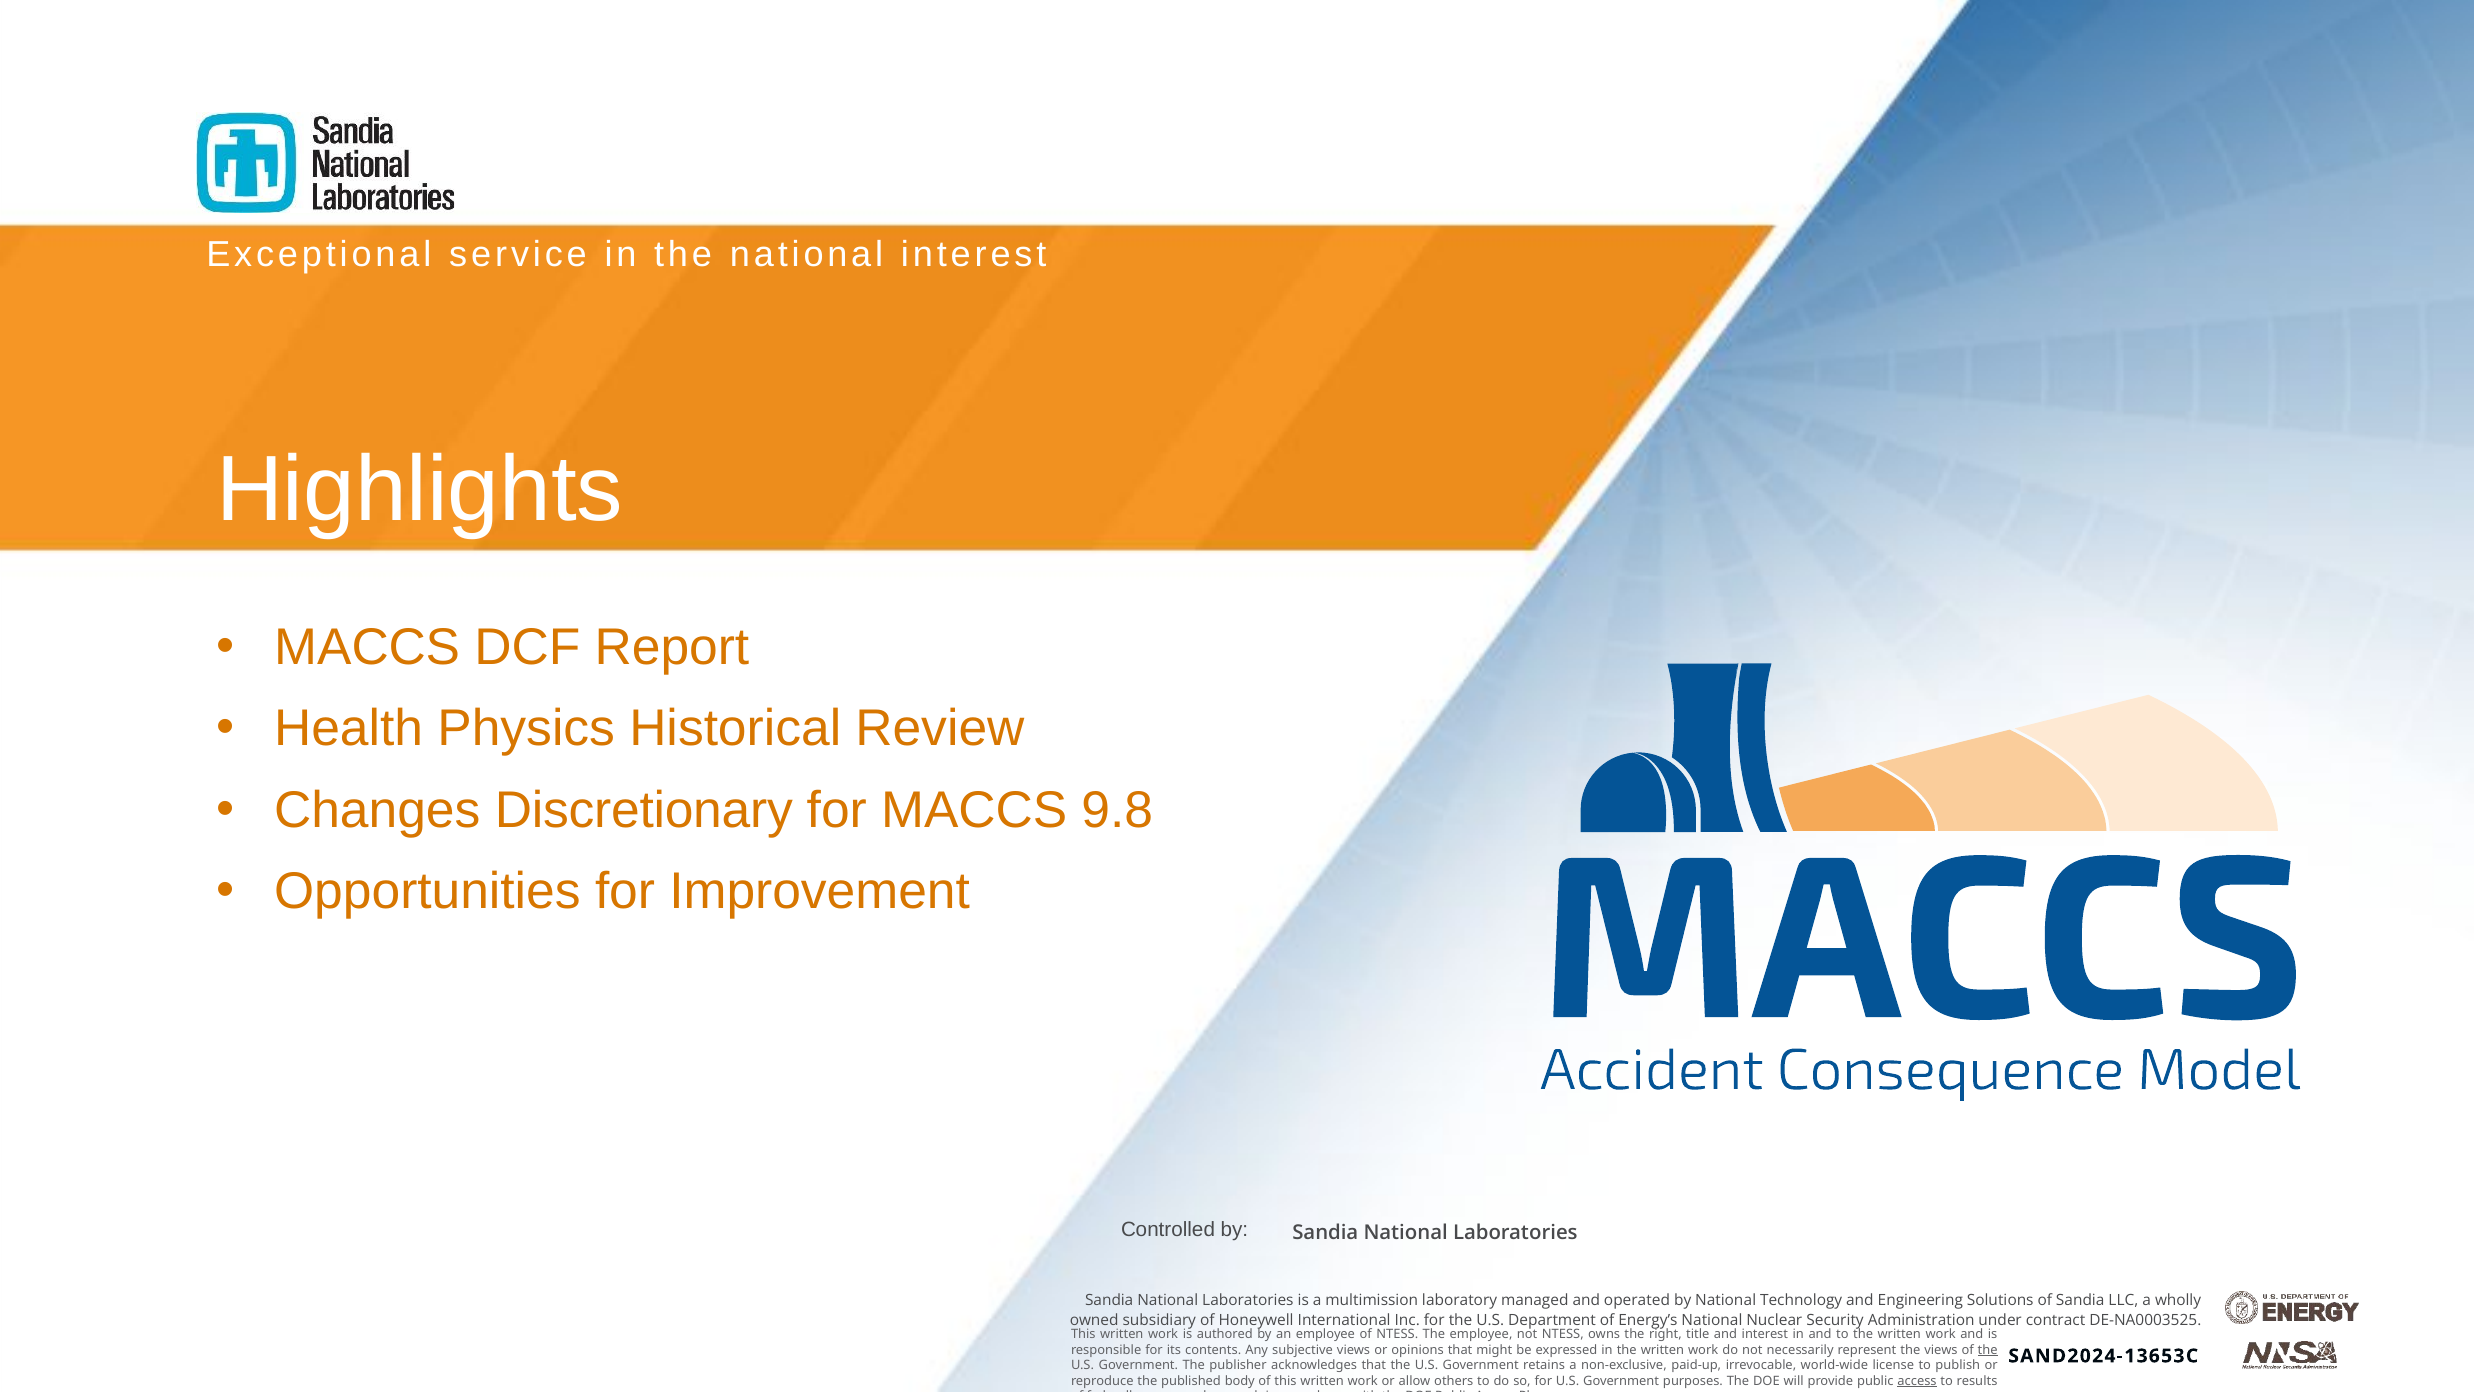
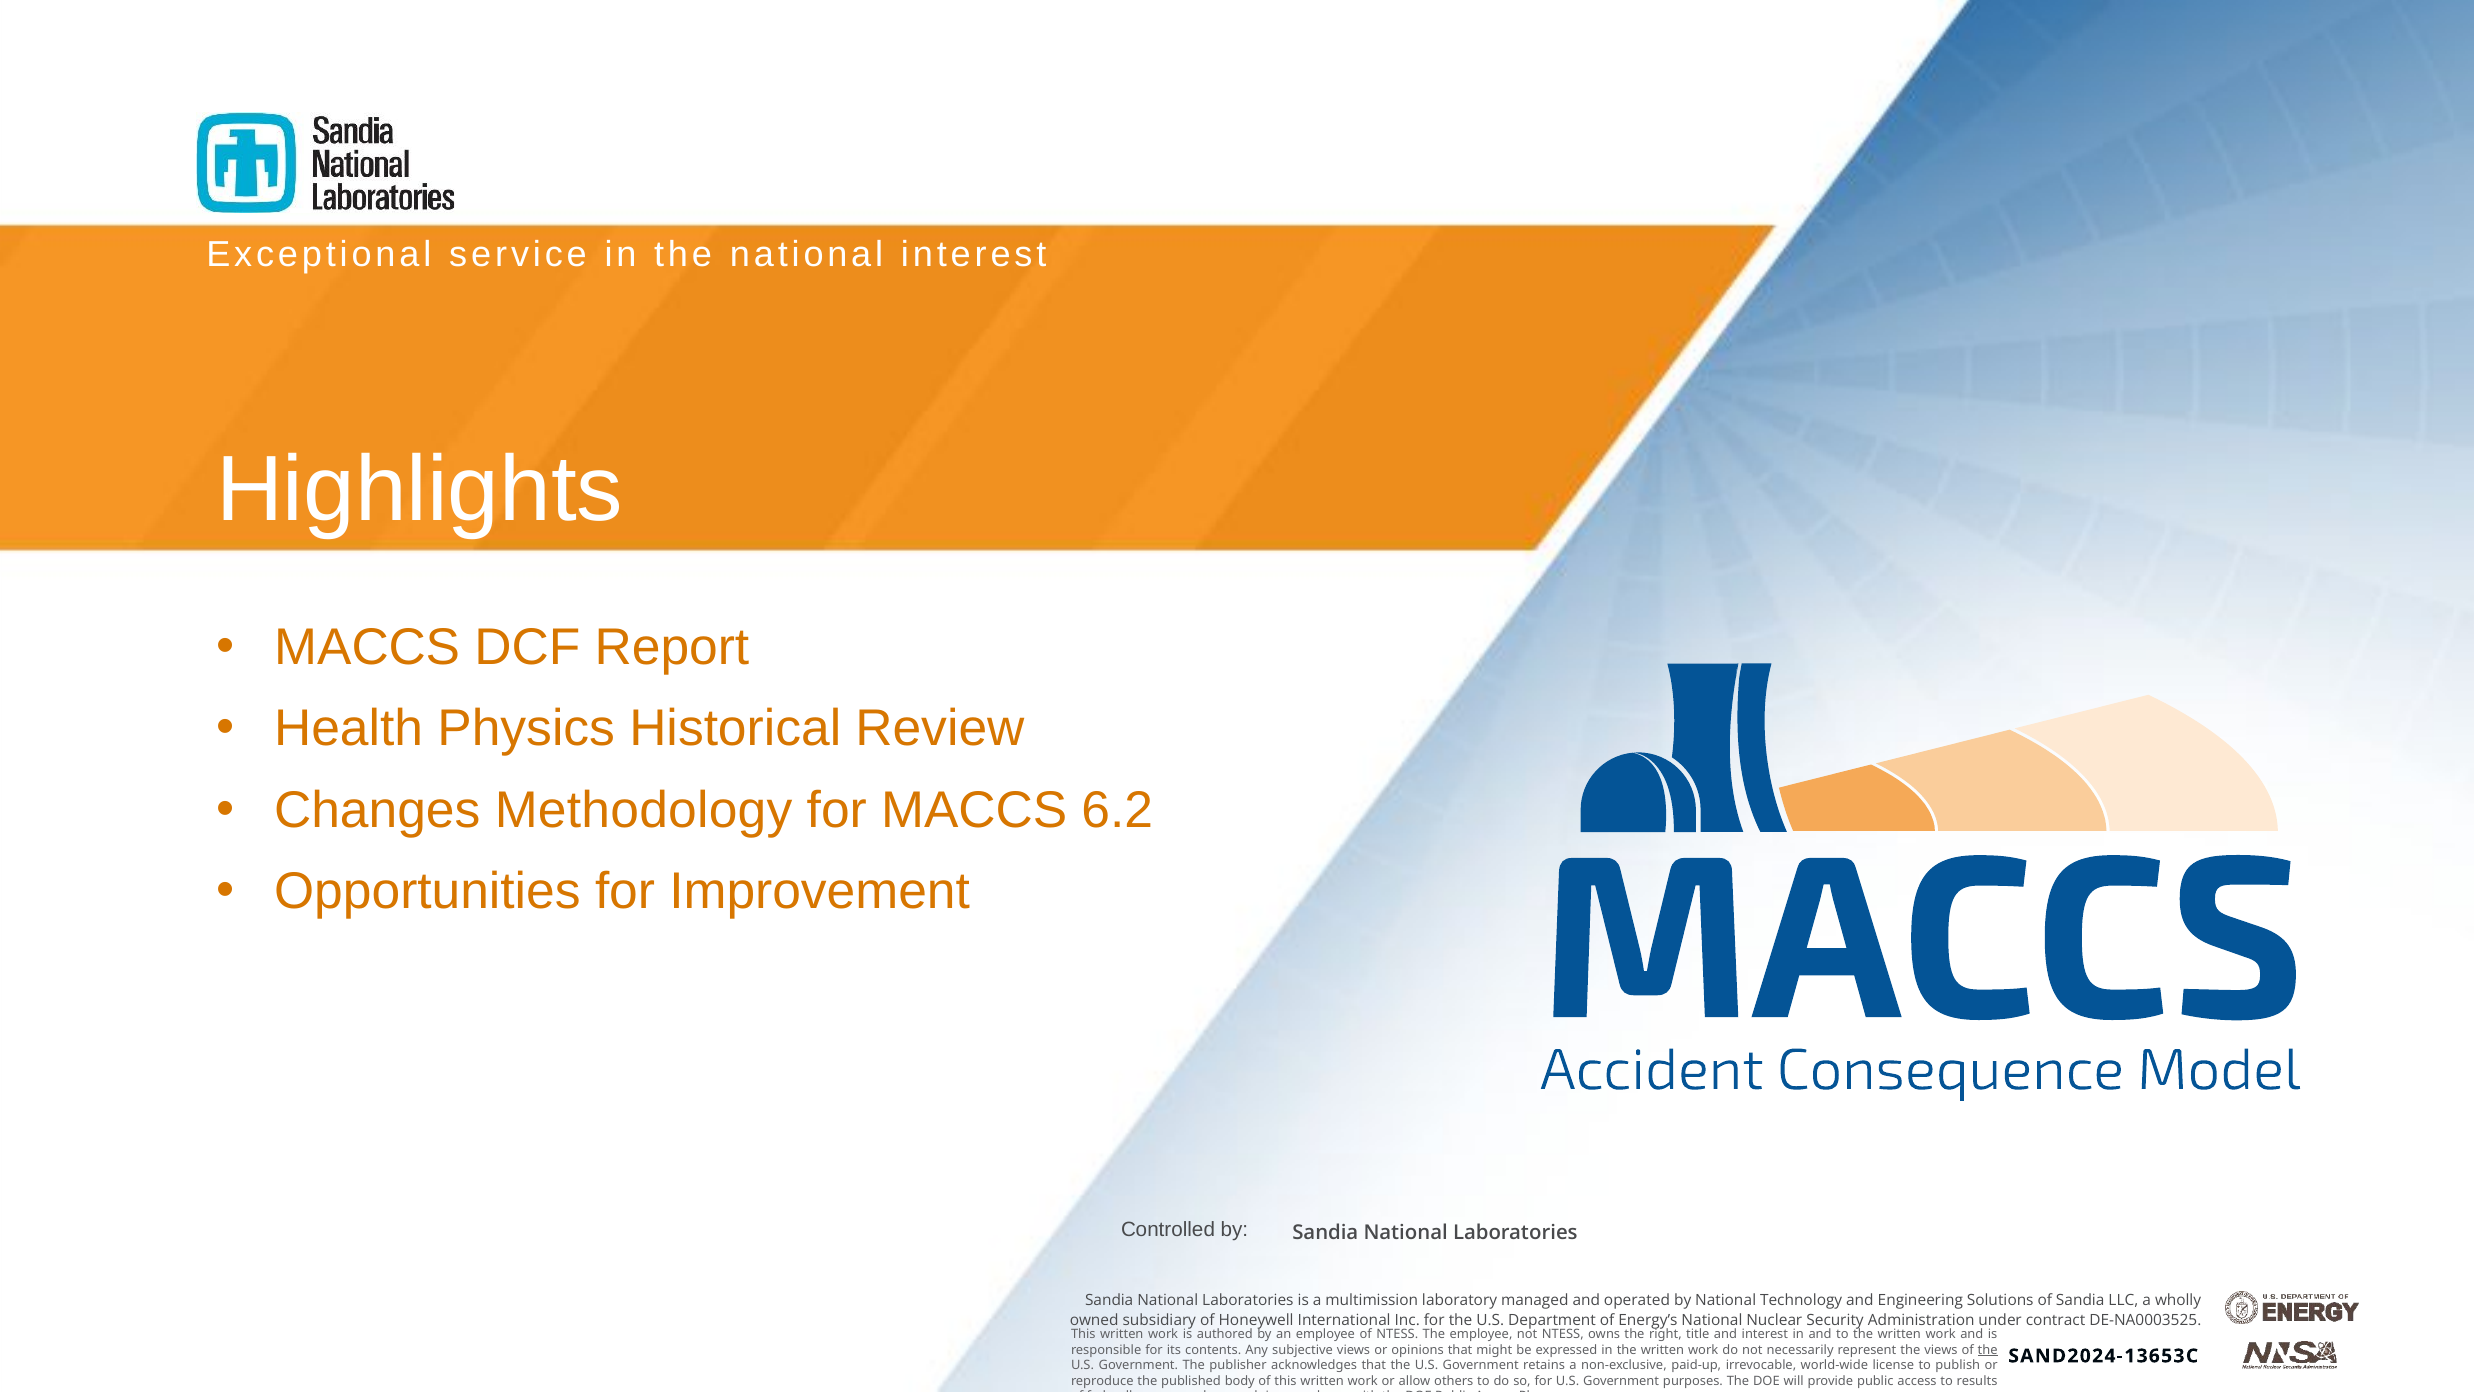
Discretionary: Discretionary -> Methodology
9.8: 9.8 -> 6.2
access at (1917, 1381) underline: present -> none
